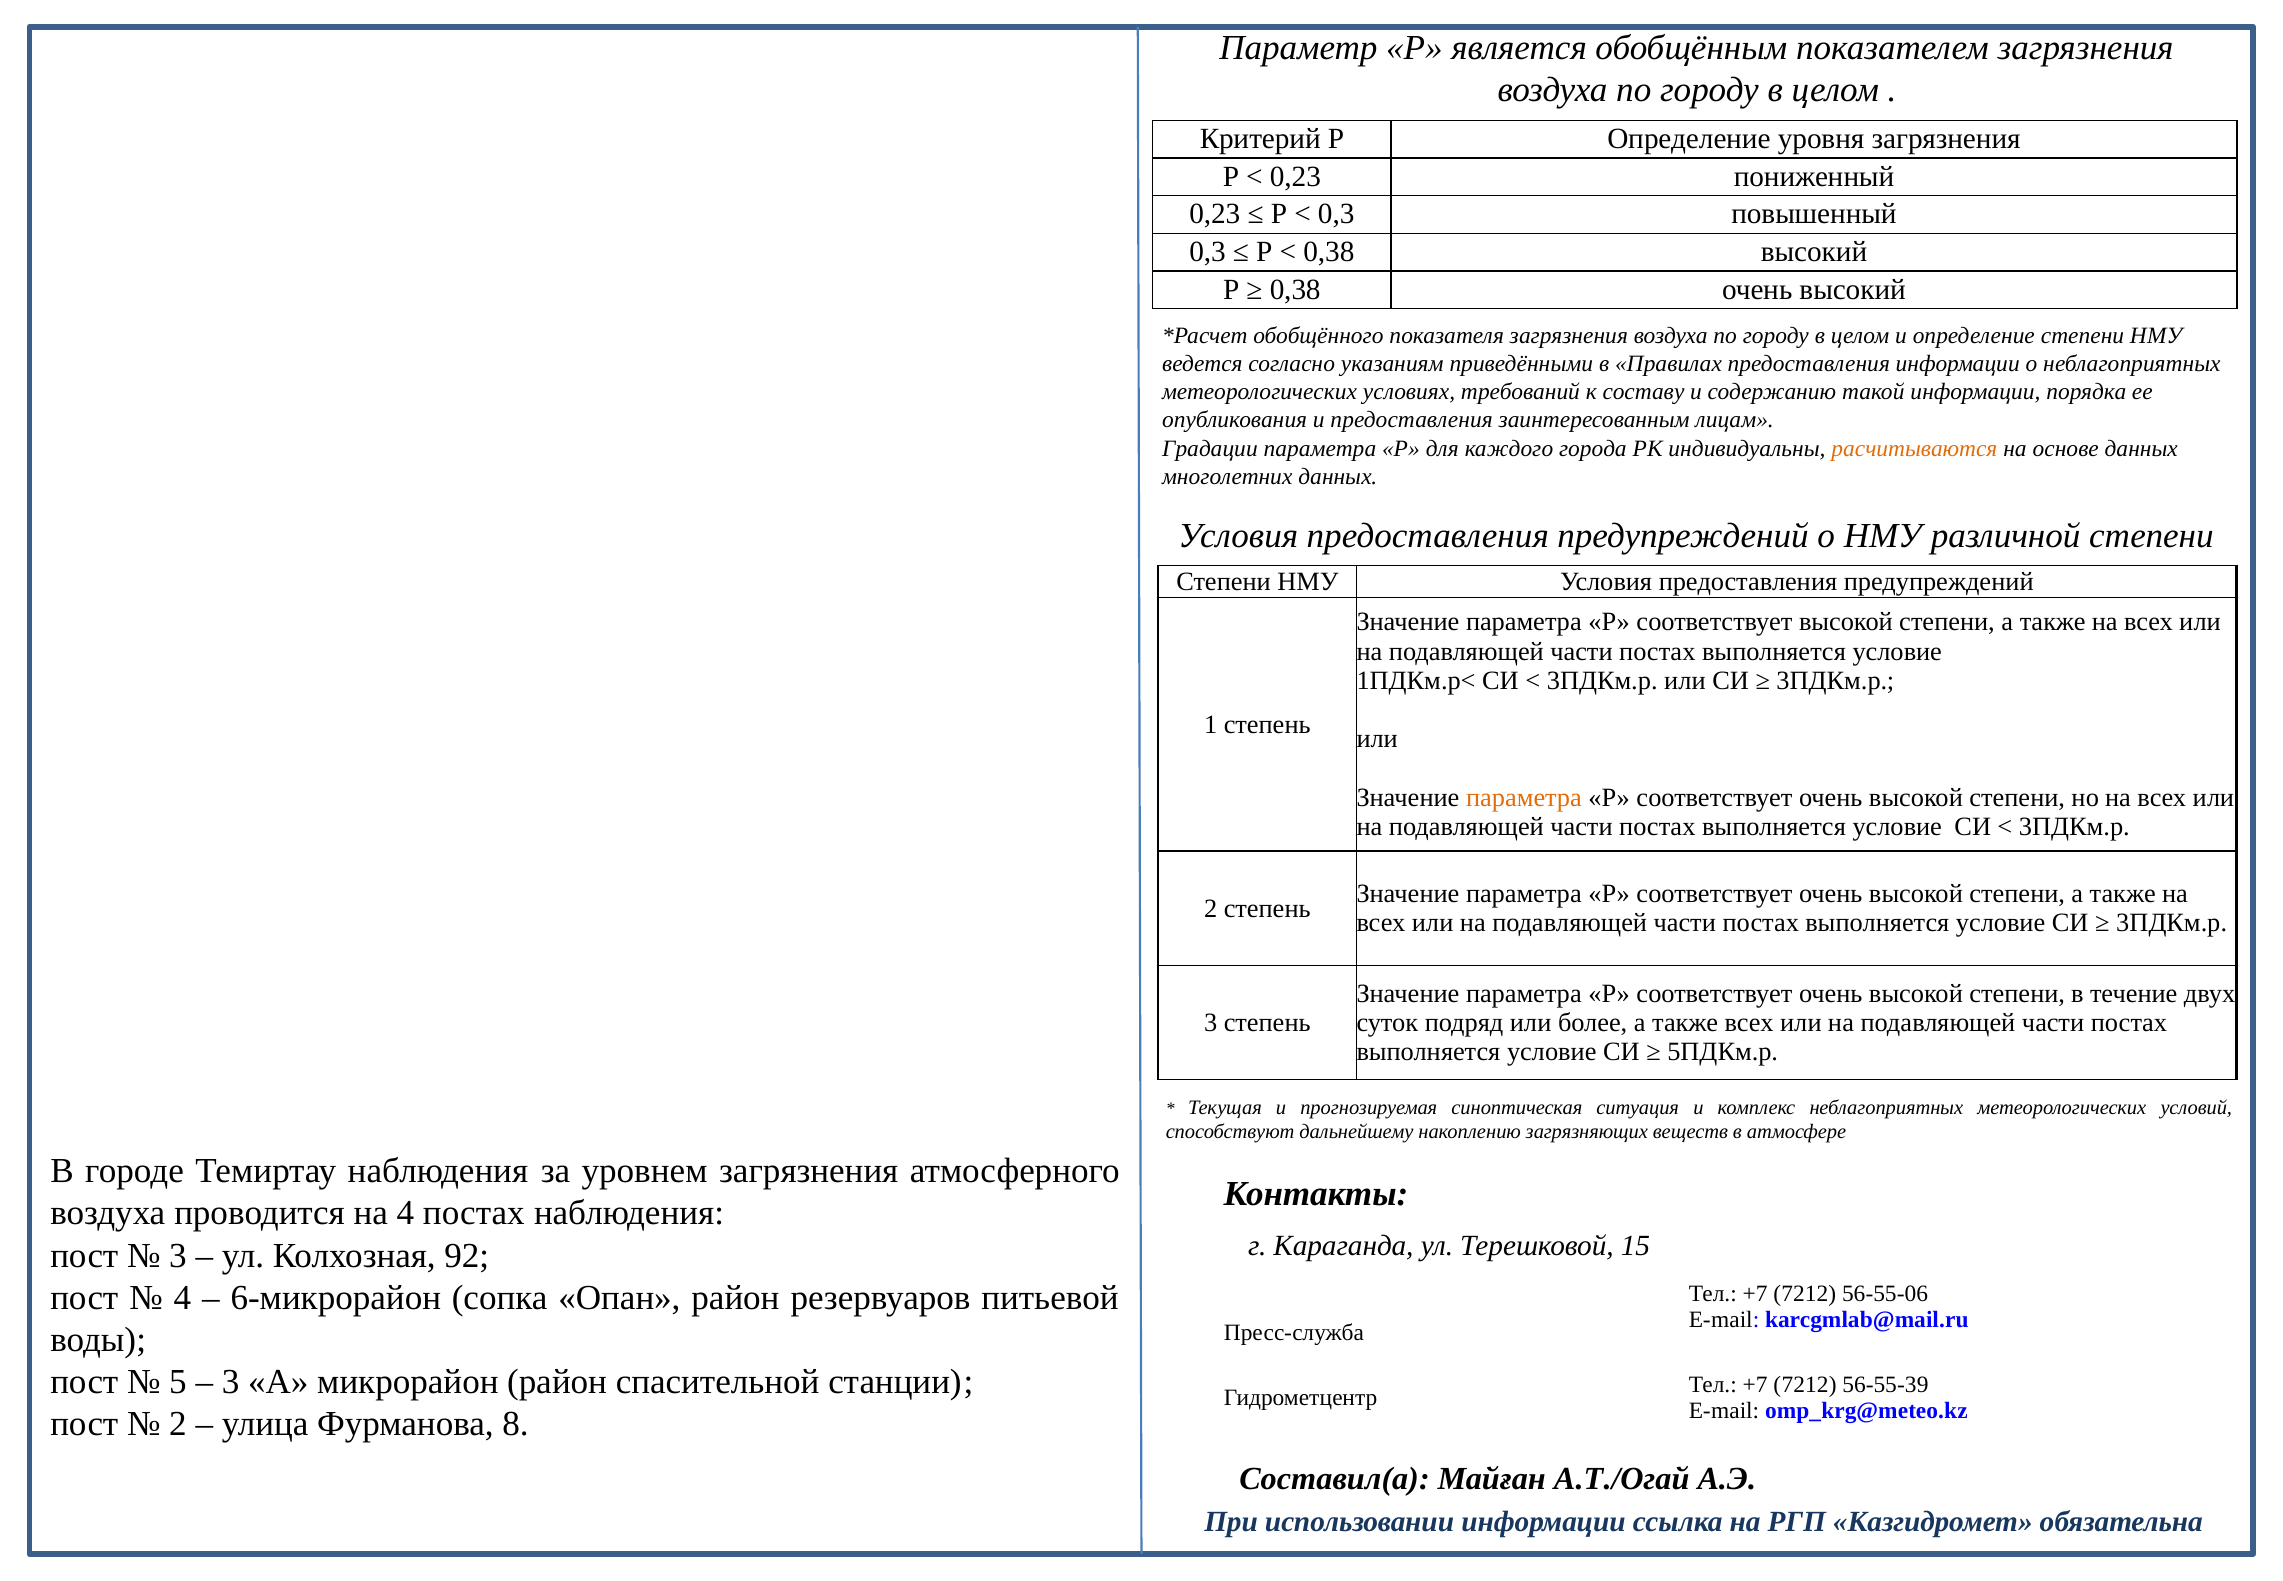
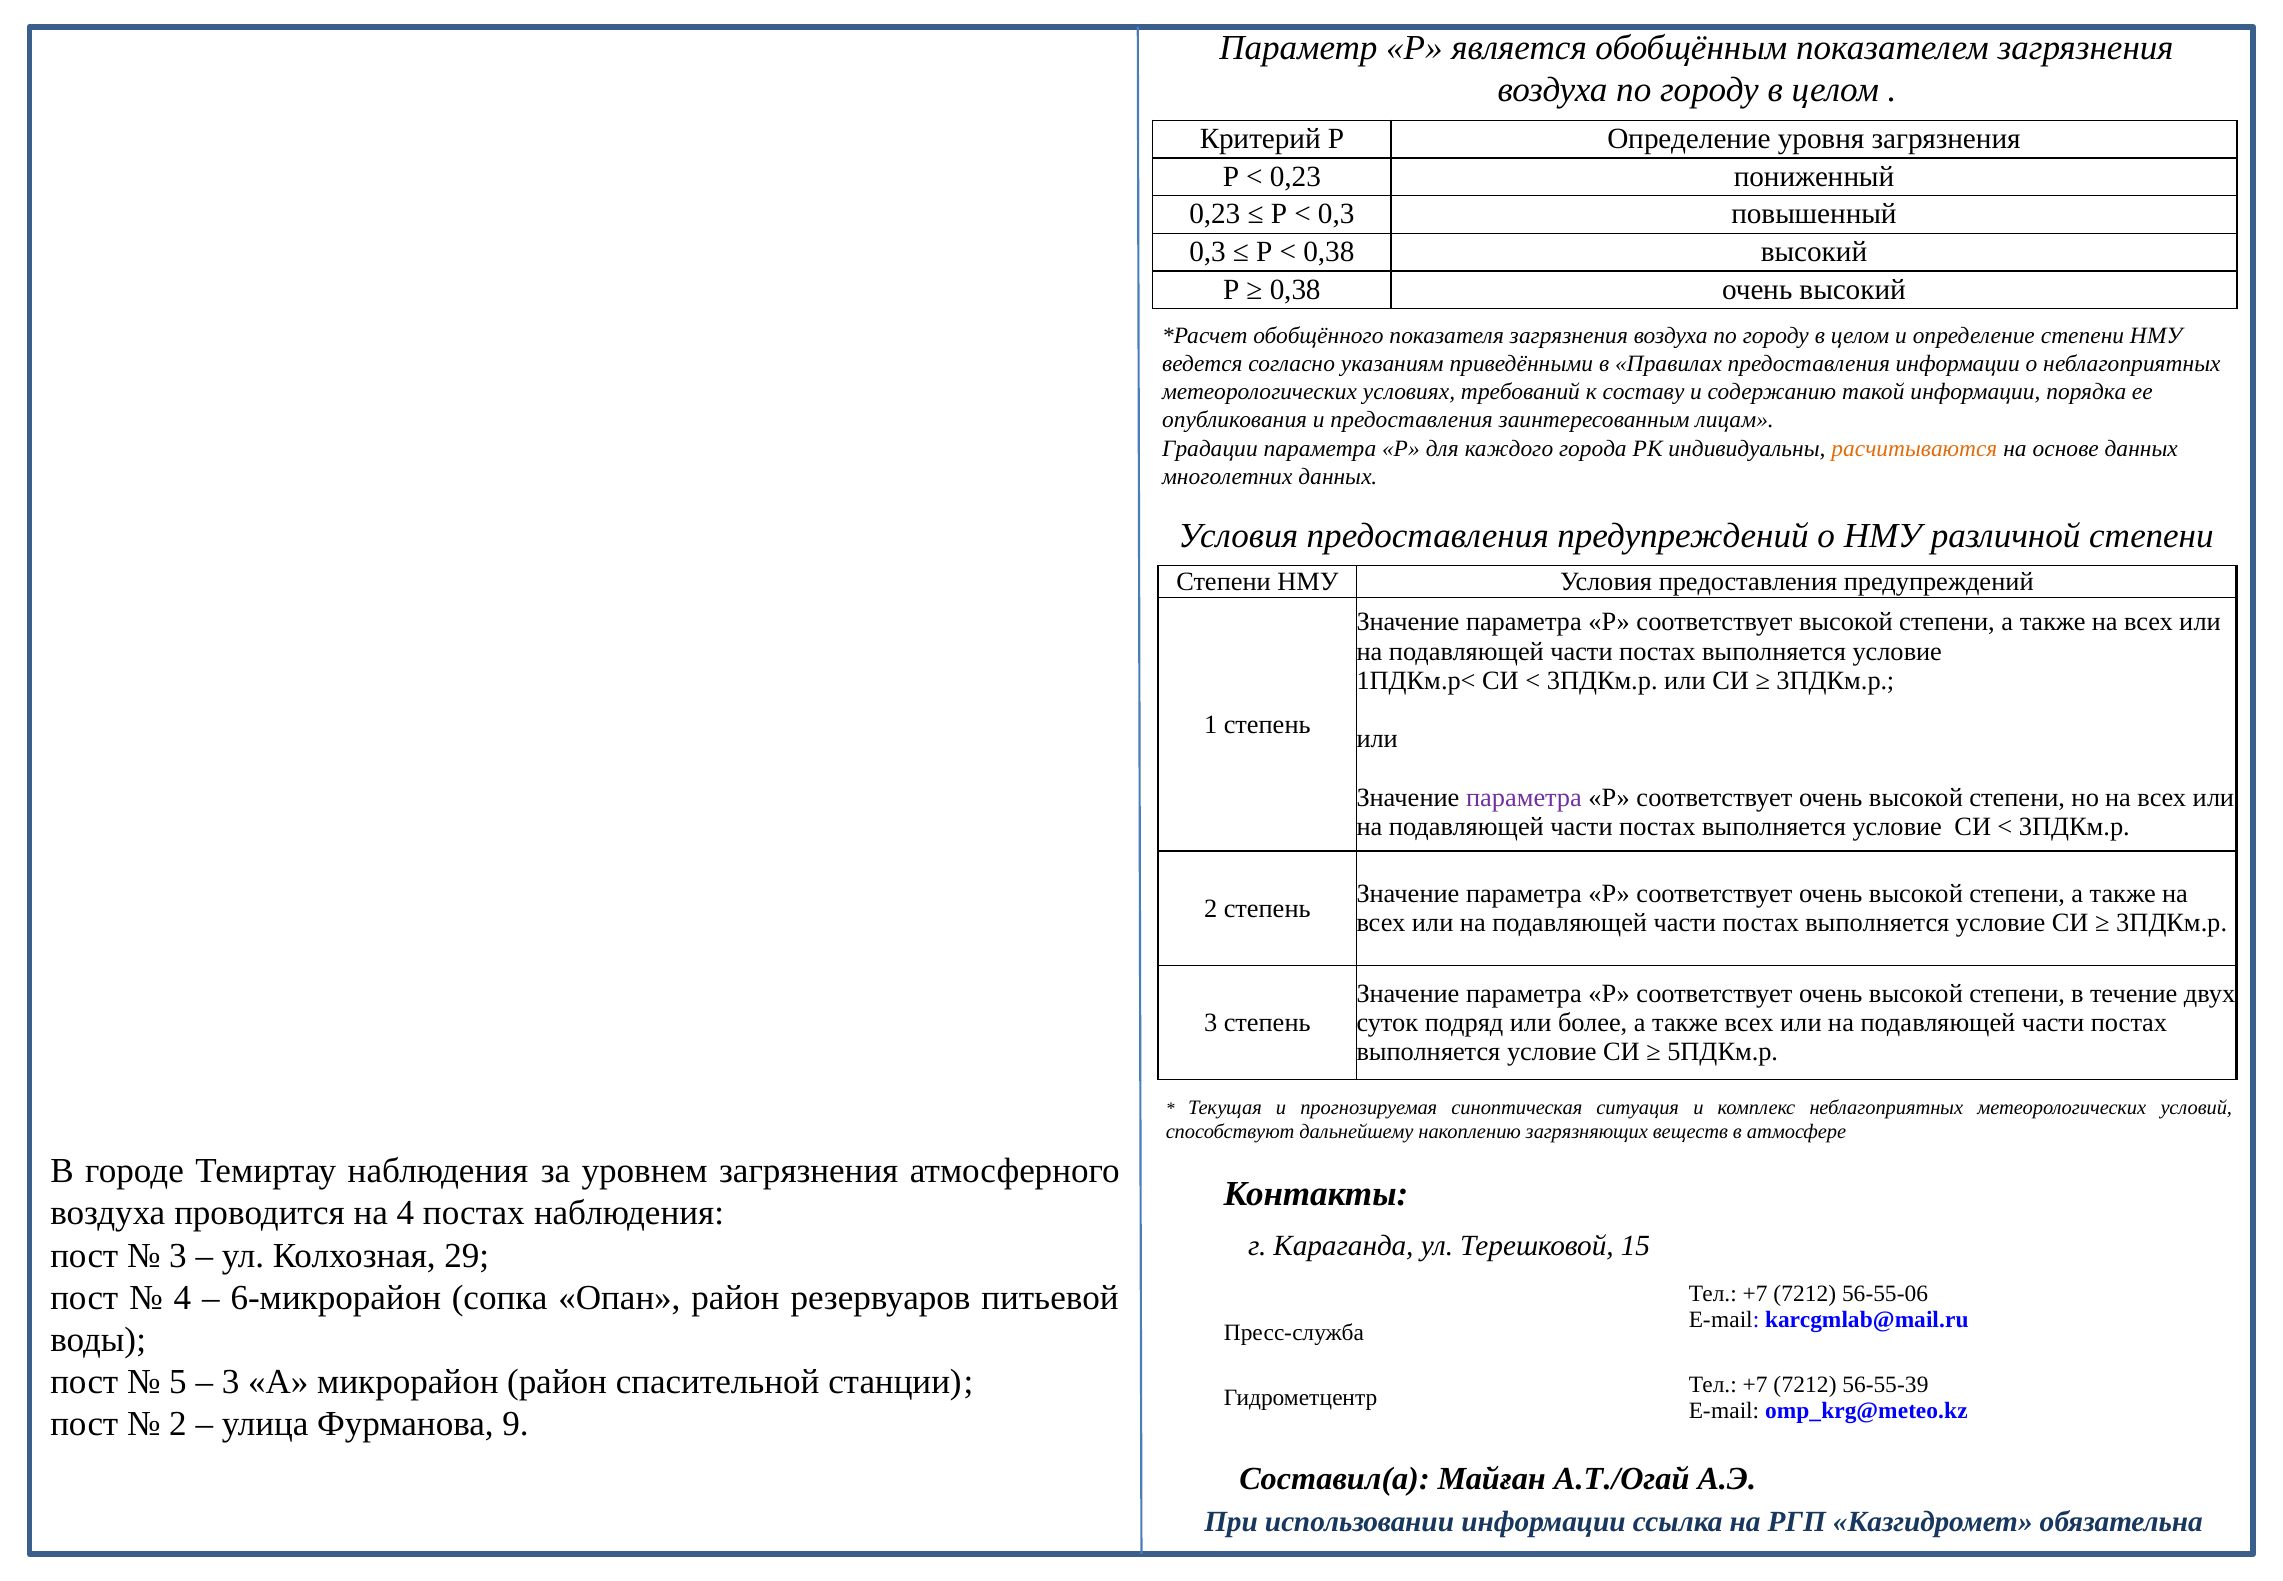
параметра at (1524, 797) colour: orange -> purple
92: 92 -> 29
8: 8 -> 9
